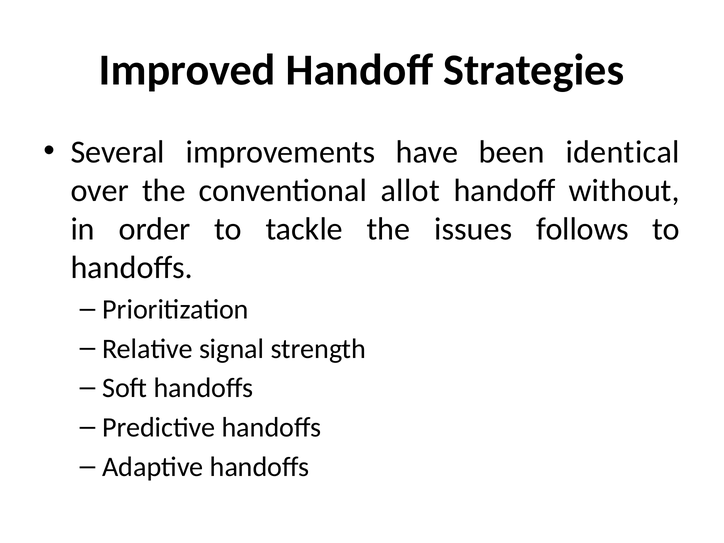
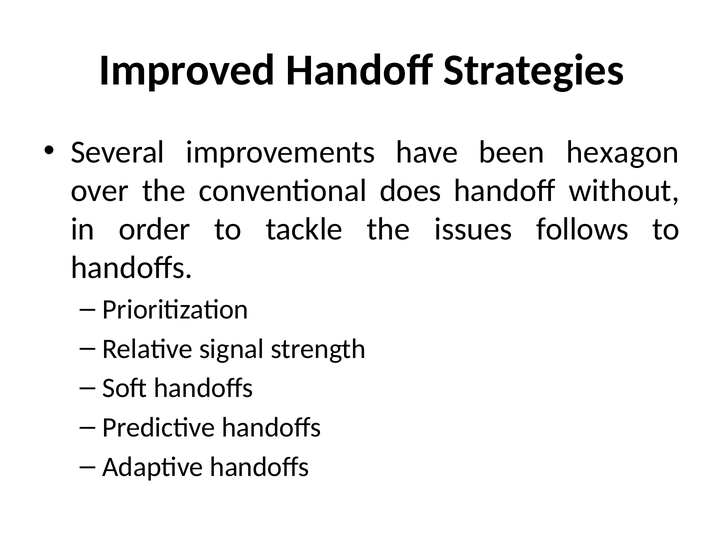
identical: identical -> hexagon
allot: allot -> does
